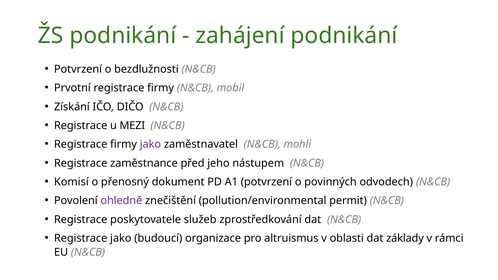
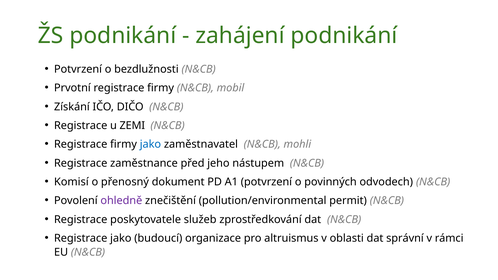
MEZI: MEZI -> ZEMI
jako at (150, 144) colour: purple -> blue
základy: základy -> správní
